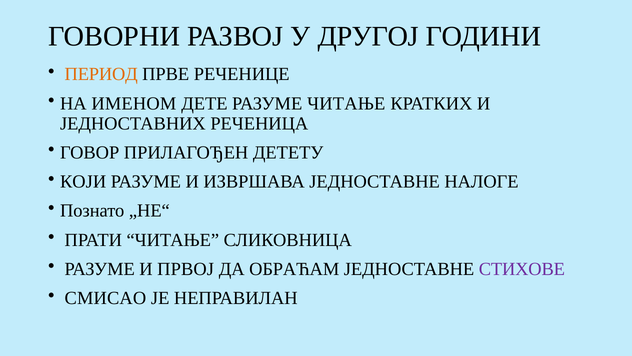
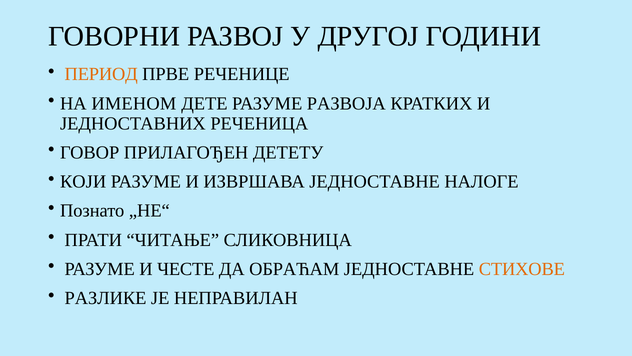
РАЗУМЕ ЧИТАЊЕ: ЧИТАЊЕ -> РАЗВОЈА
ПРВОЈ: ПРВОЈ -> ЧЕСТЕ
СТИХОВЕ colour: purple -> orange
СМИСАО: СМИСАО -> РАЗЛИКЕ
